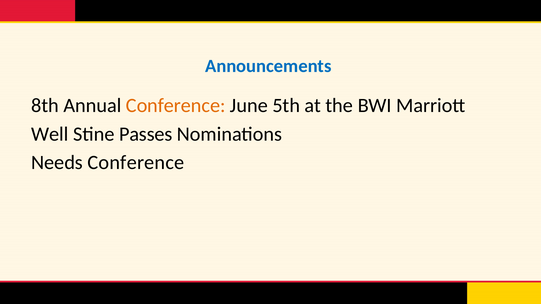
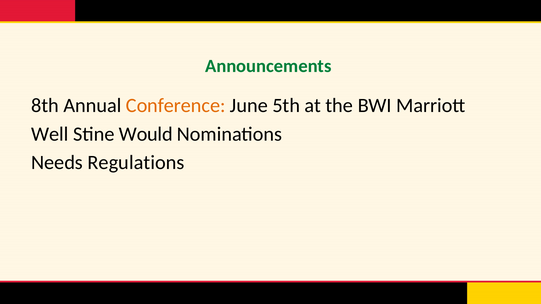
Announcements colour: blue -> green
Passes: Passes -> Would
Needs Conference: Conference -> Regulations
